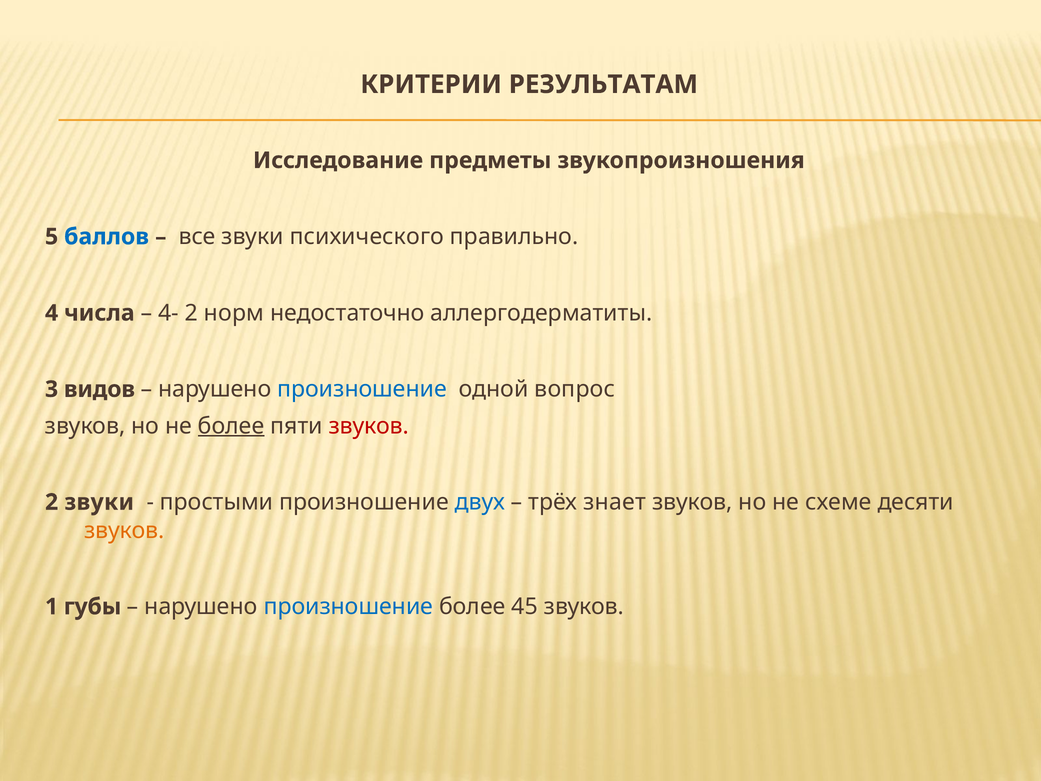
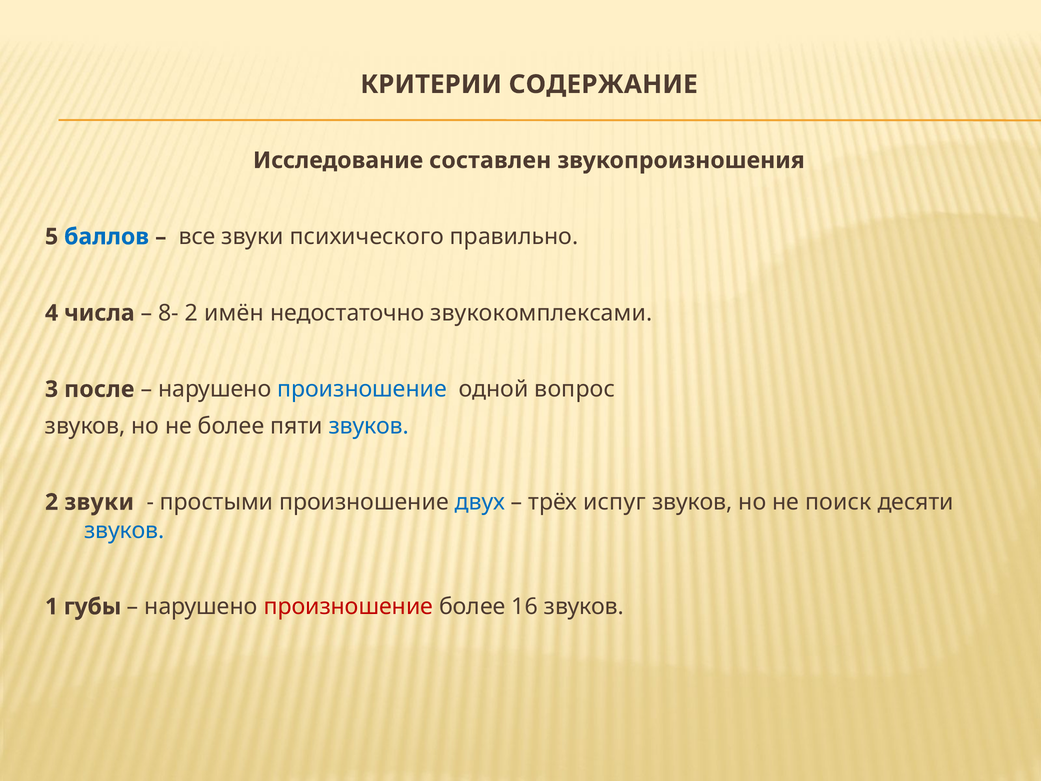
РЕЗУЛЬТАТАМ: РЕЗУЛЬТАТАМ -> СОДЕРЖАНИЕ
предметы: предметы -> составлен
4-: 4- -> 8-
норм: норм -> имён
аллергодерматиты: аллергодерматиты -> звукокомплексами
видов: видов -> после
более at (231, 426) underline: present -> none
звуков at (369, 426) colour: red -> blue
знает: знает -> испуг
схеме: схеме -> поиск
звуков at (124, 530) colour: orange -> blue
произношение at (348, 607) colour: blue -> red
45: 45 -> 16
